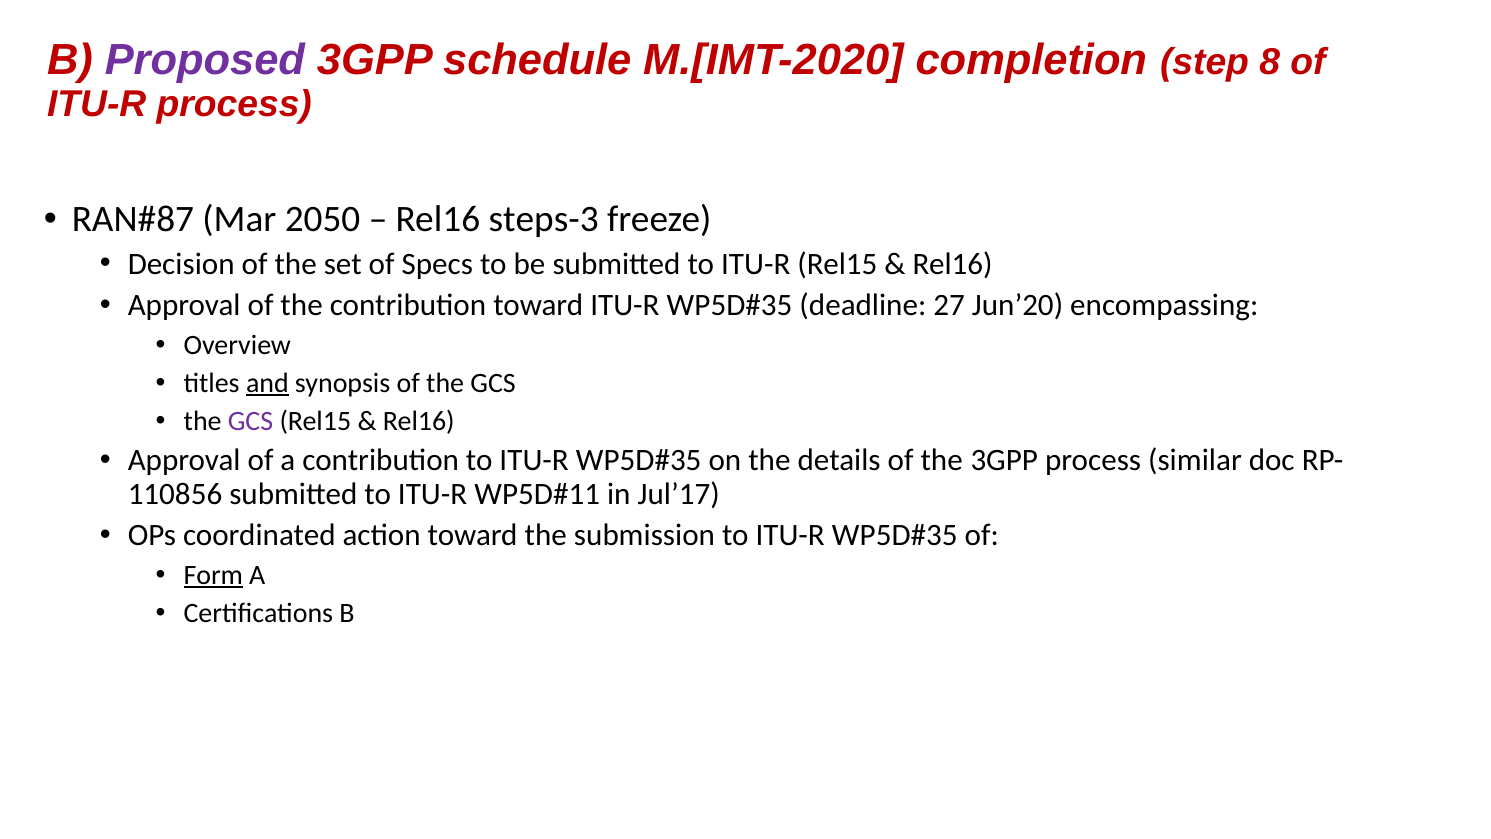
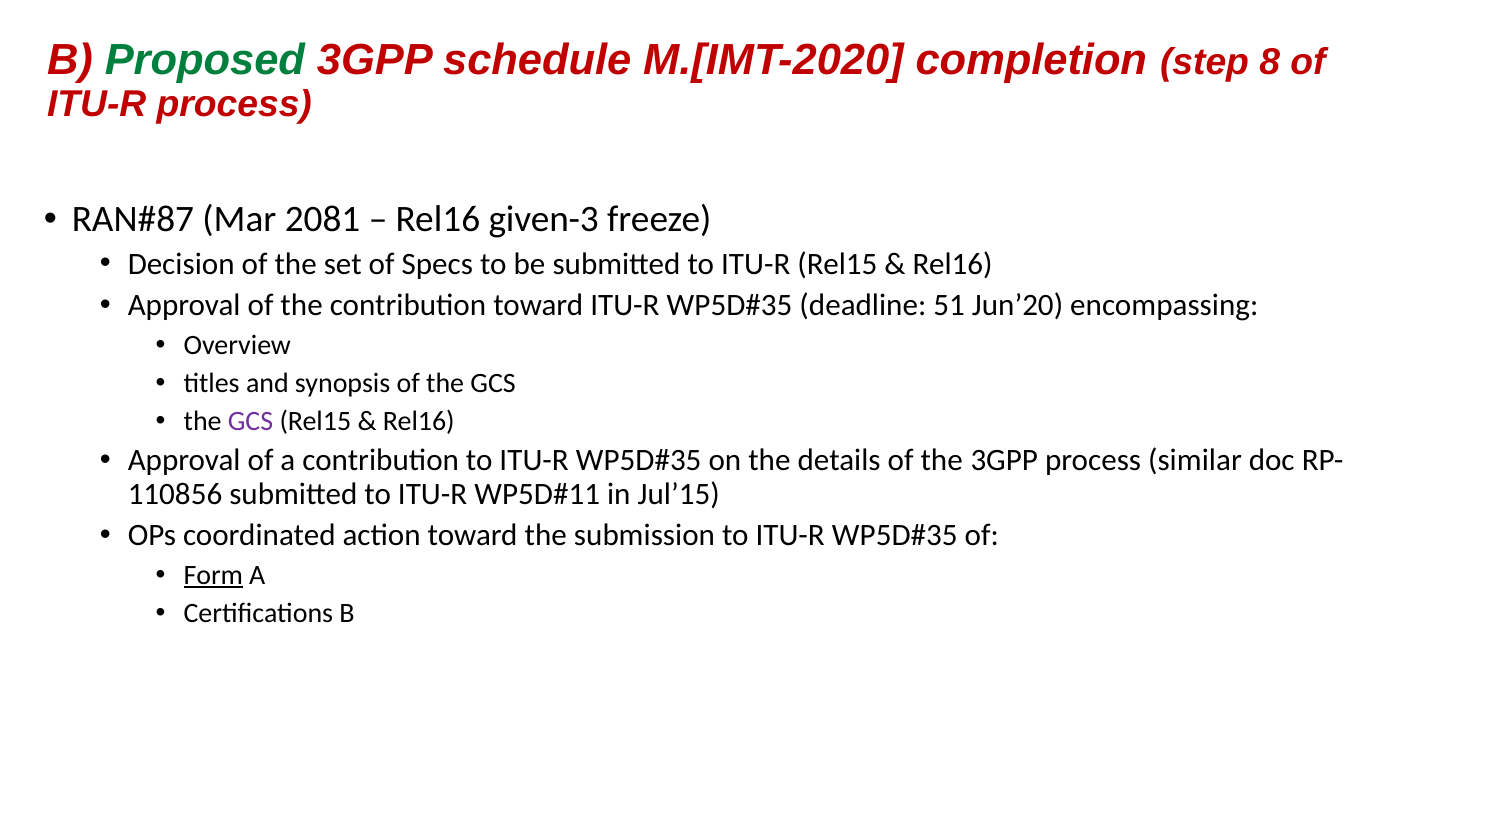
Proposed colour: purple -> green
2050: 2050 -> 2081
steps-3: steps-3 -> given-3
27: 27 -> 51
and underline: present -> none
Jul’17: Jul’17 -> Jul’15
